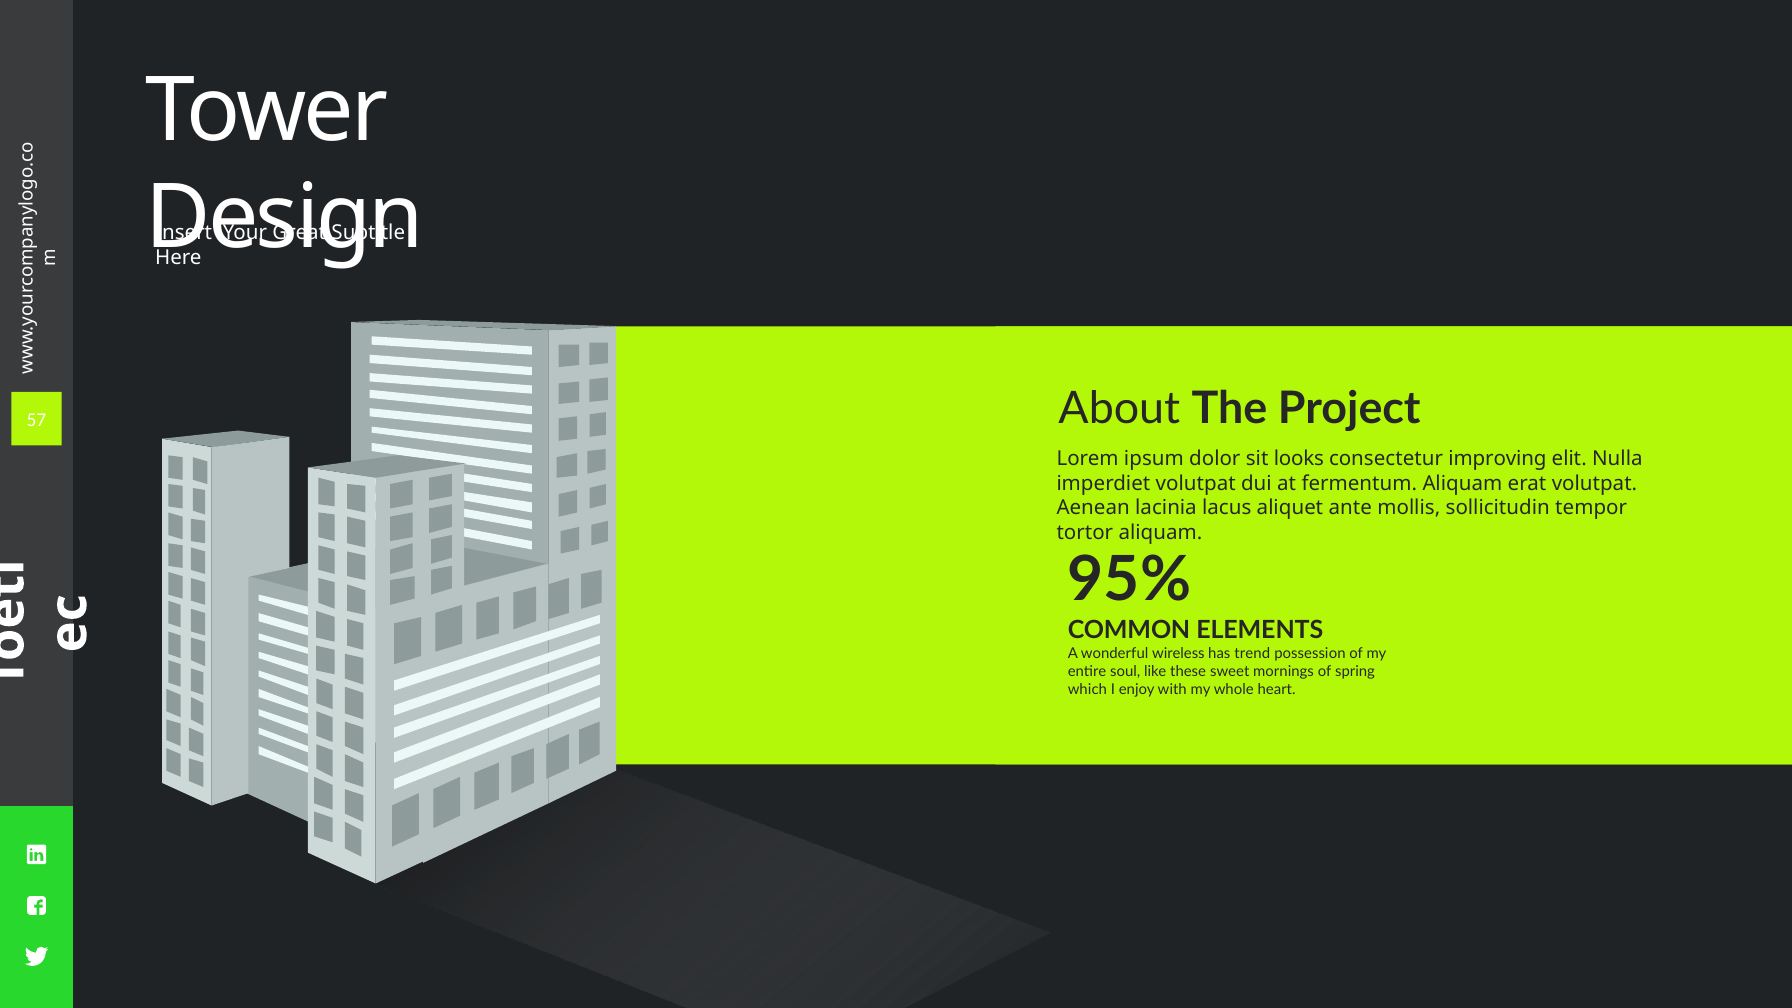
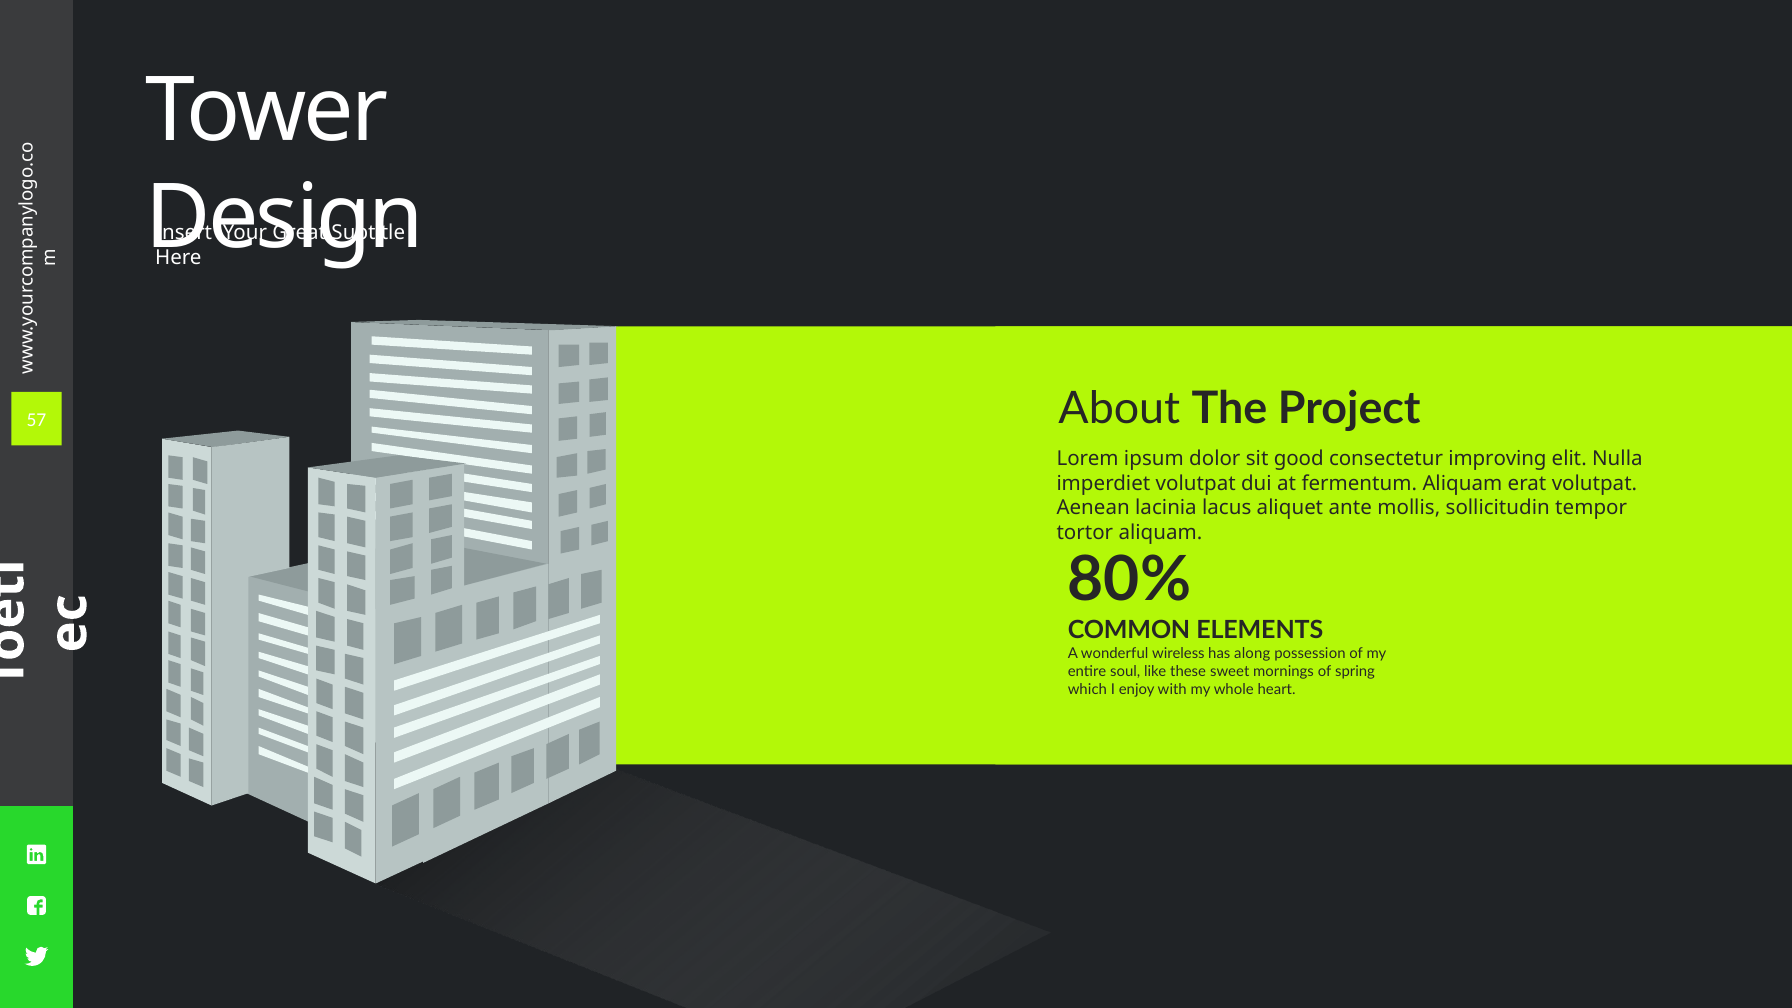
looks: looks -> good
95%: 95% -> 80%
trend: trend -> along
